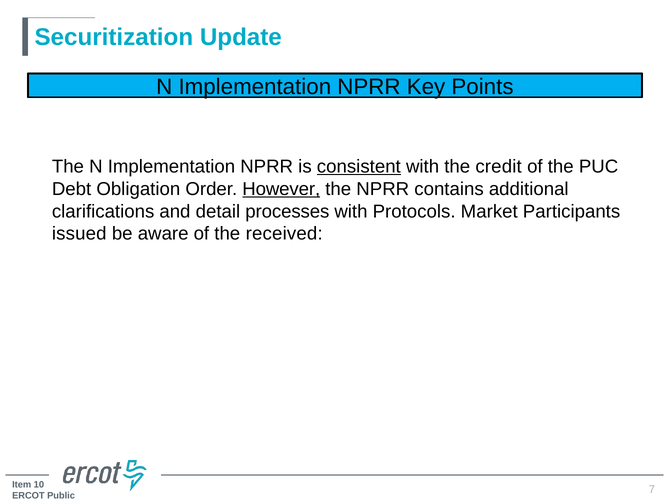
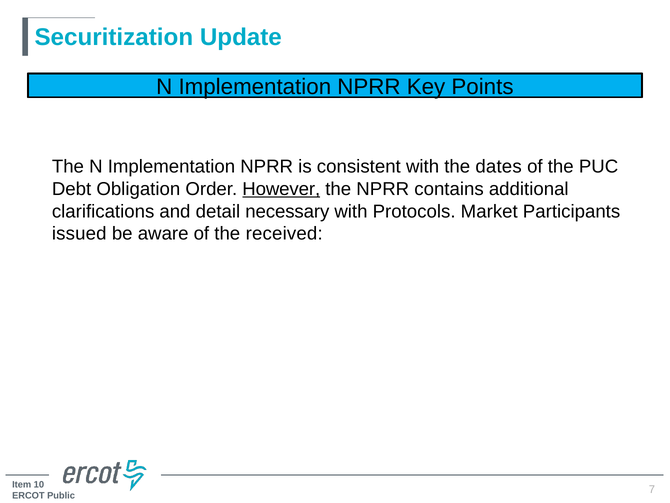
consistent underline: present -> none
credit: credit -> dates
processes: processes -> necessary
